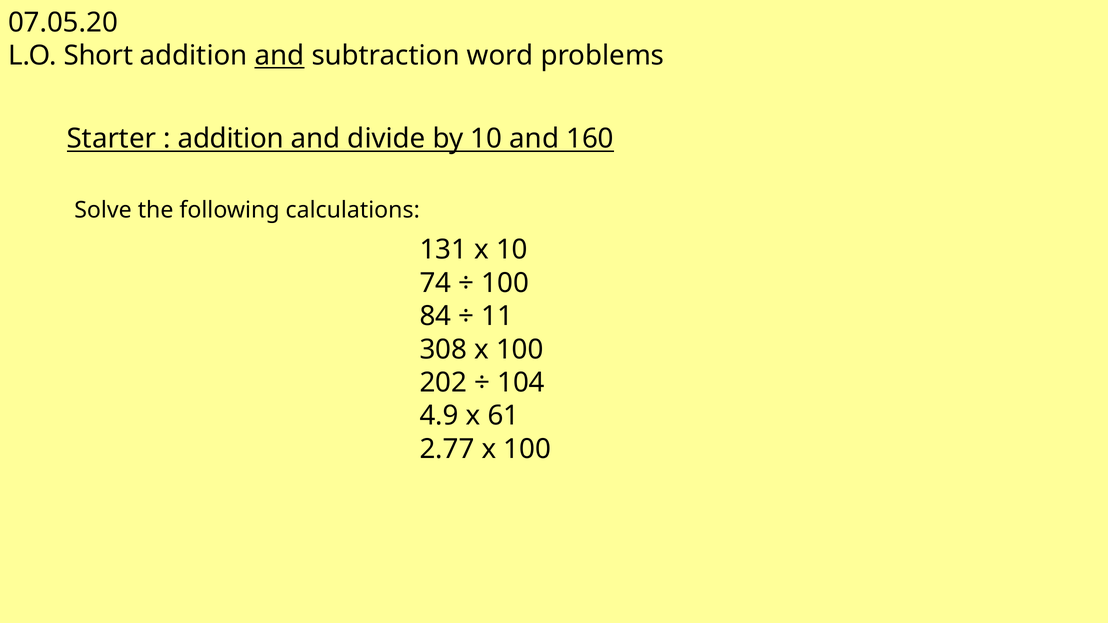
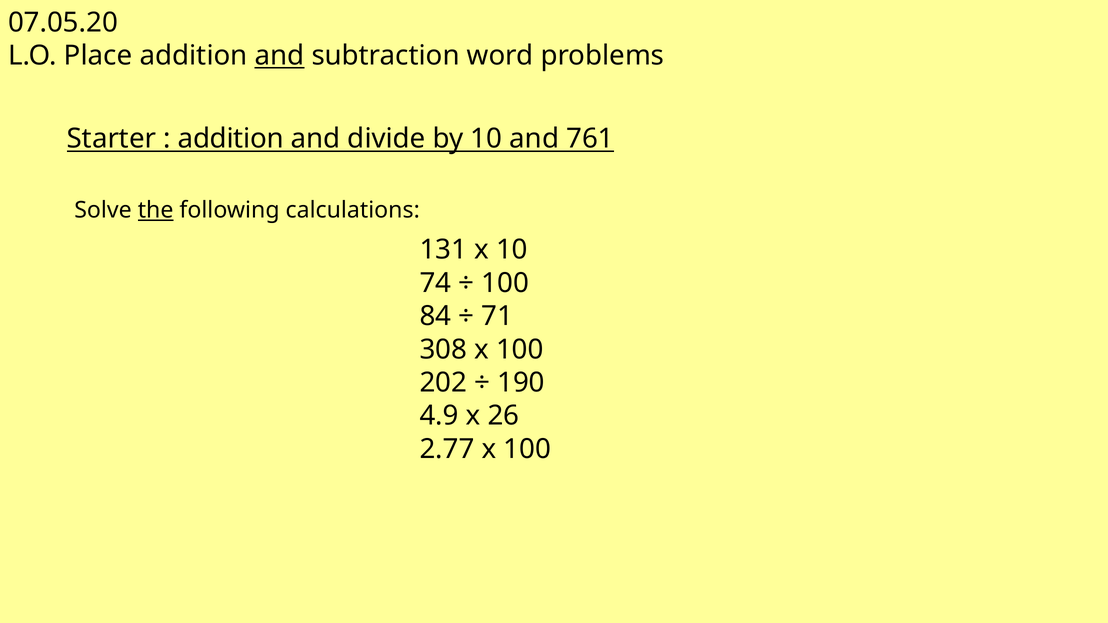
Short: Short -> Place
160: 160 -> 761
the underline: none -> present
11: 11 -> 71
104: 104 -> 190
61: 61 -> 26
